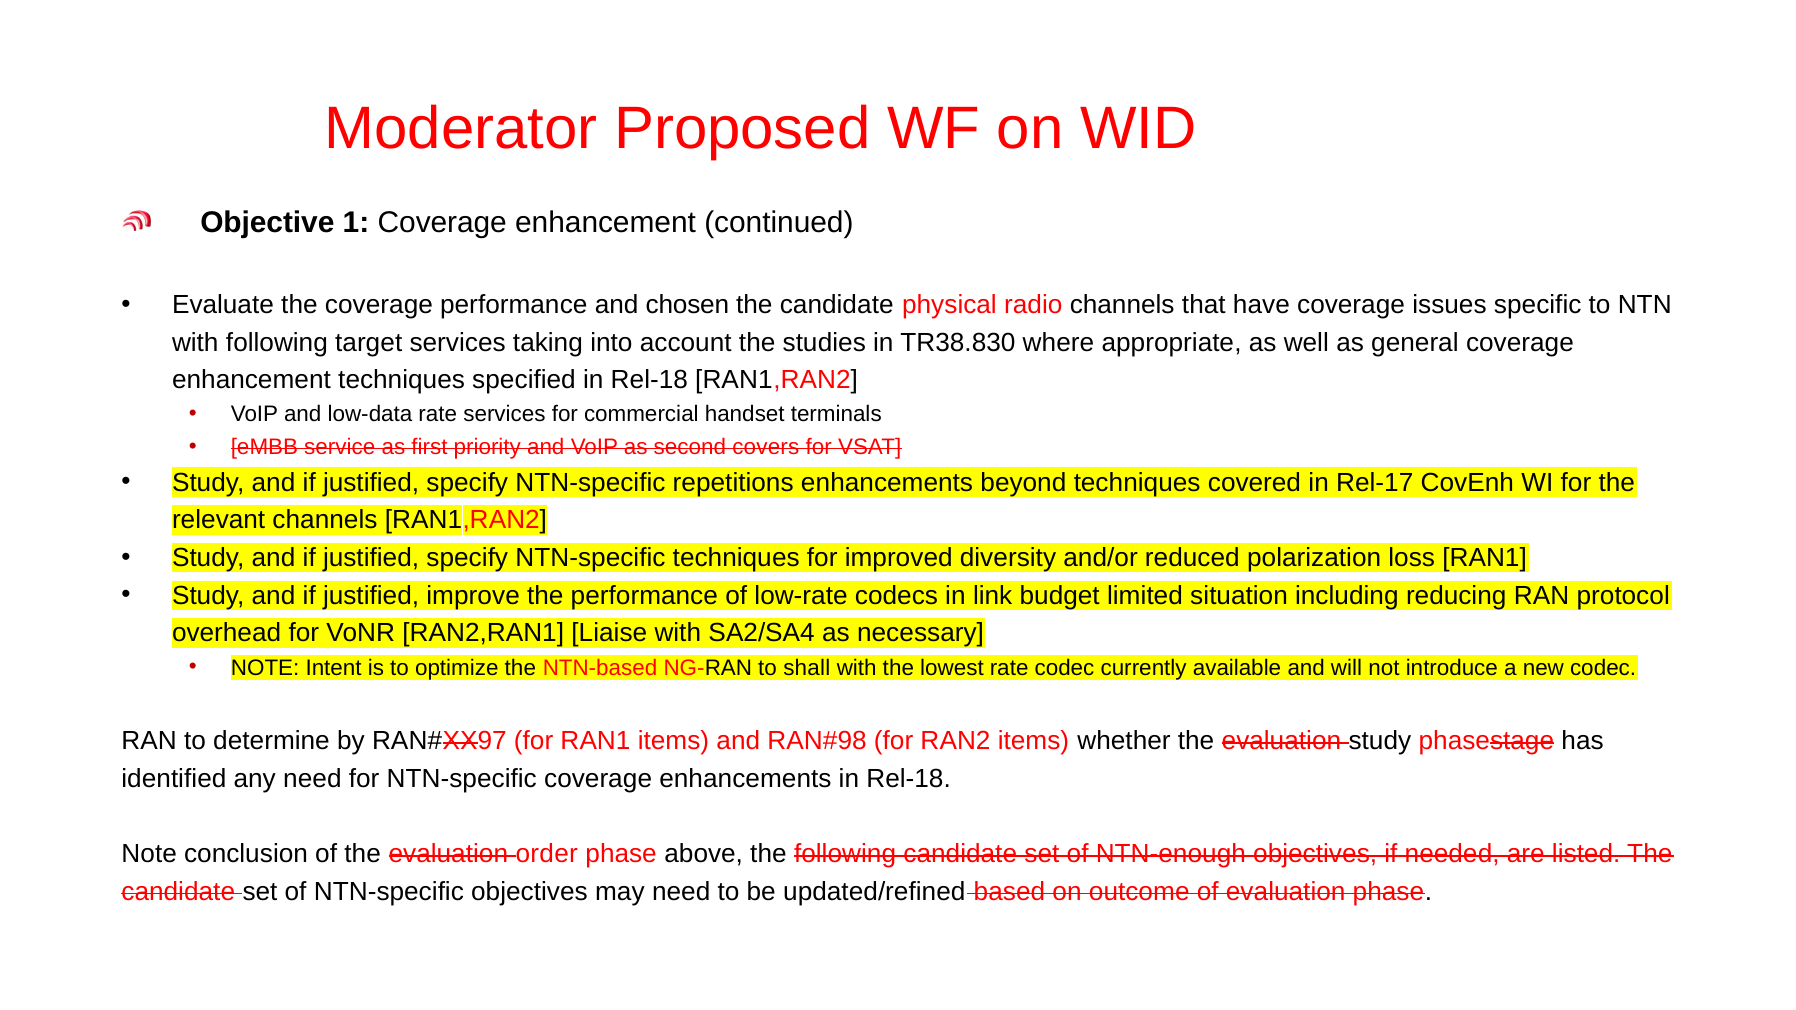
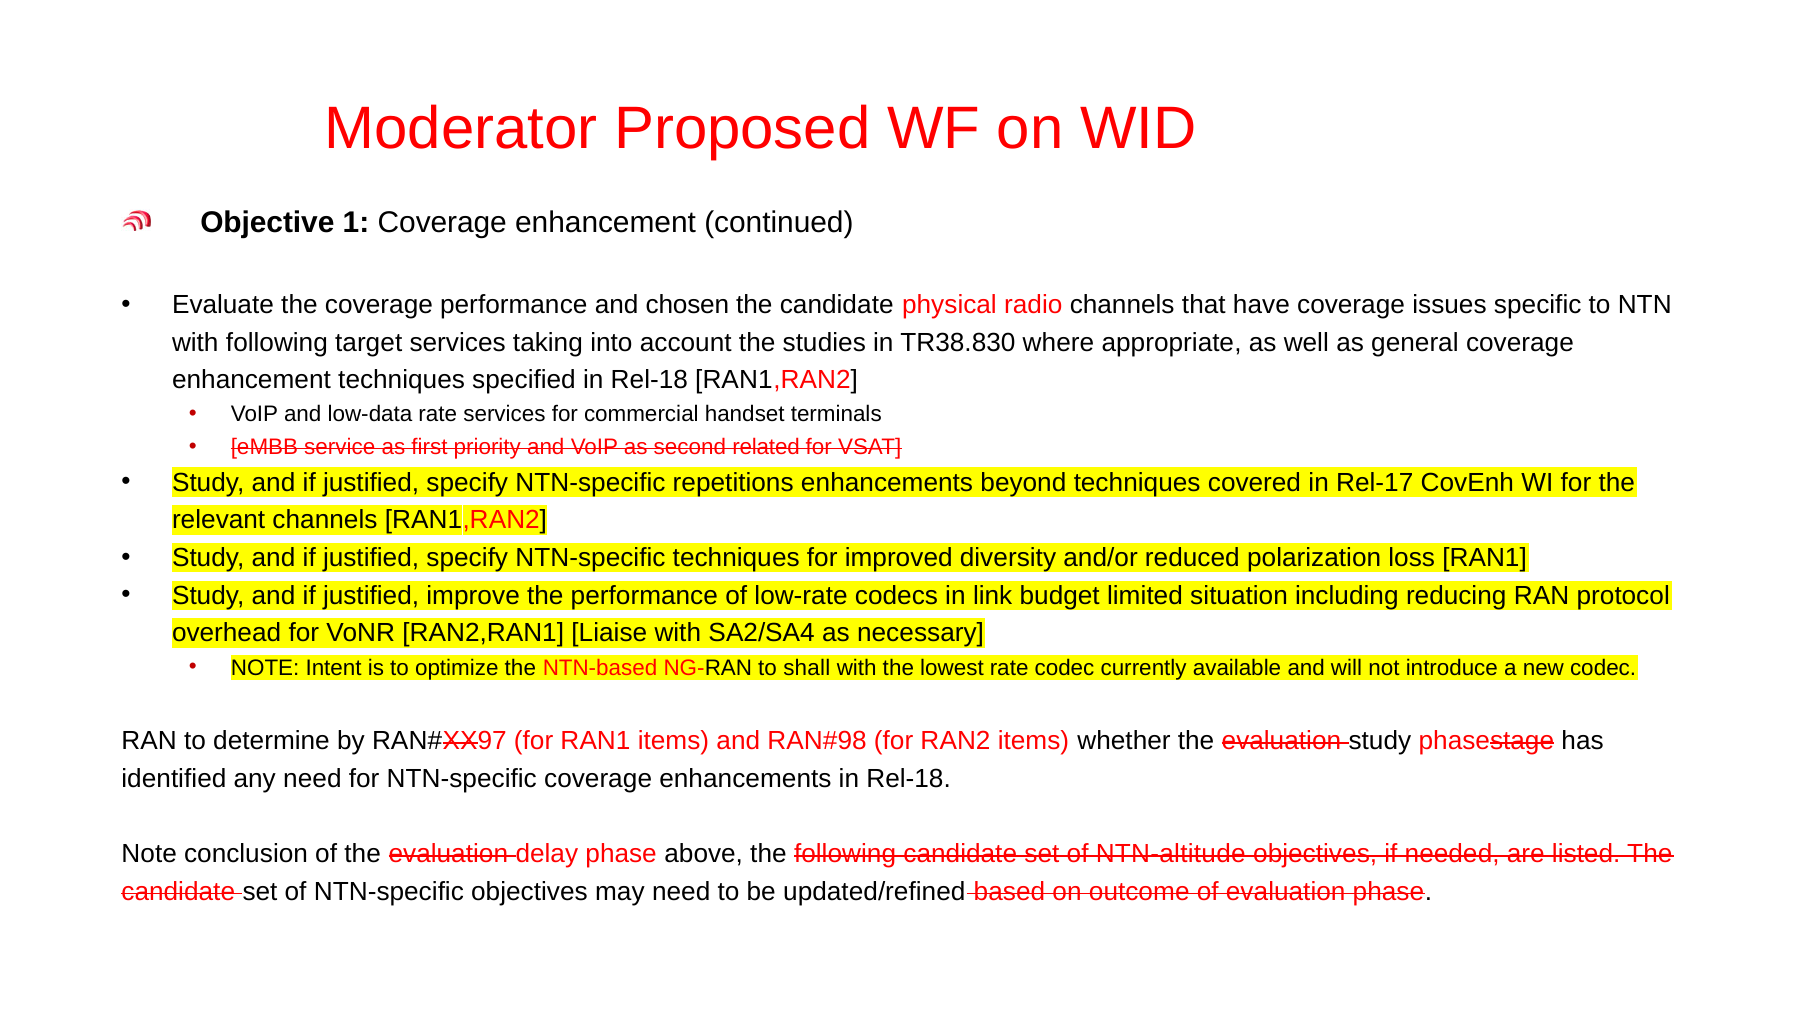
covers: covers -> related
order: order -> delay
NTN-enough: NTN-enough -> NTN-altitude
